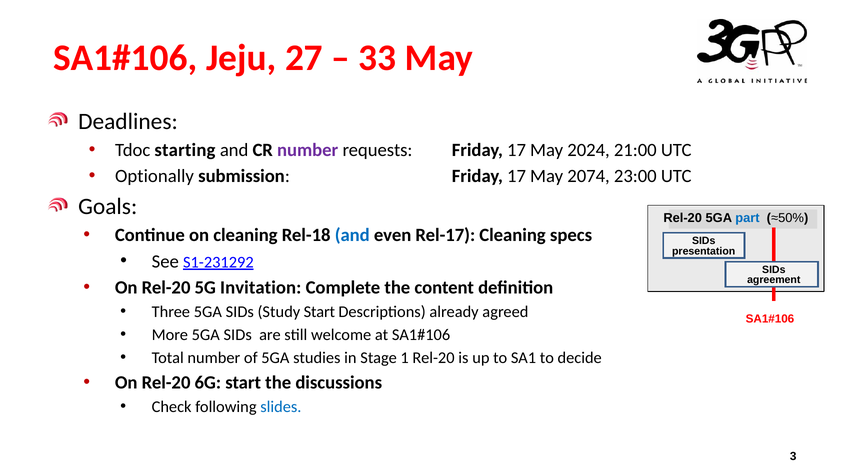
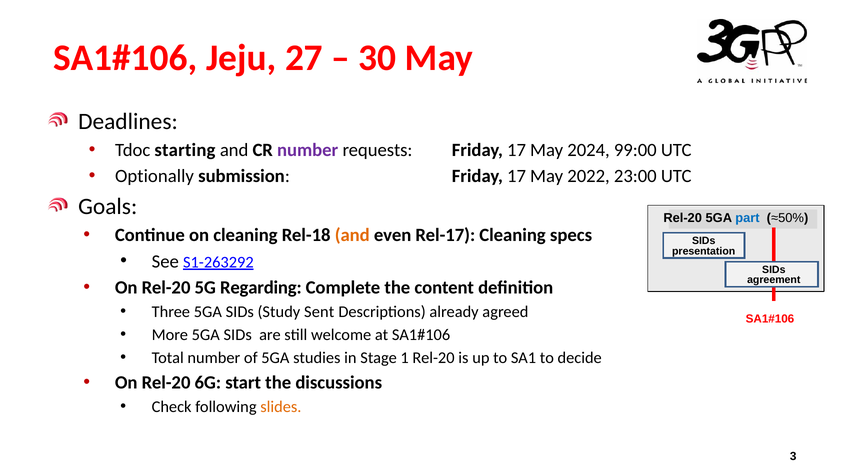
33: 33 -> 30
21:00: 21:00 -> 99:00
2074: 2074 -> 2022
and at (352, 235) colour: blue -> orange
S1-231292: S1-231292 -> S1-263292
Invitation: Invitation -> Regarding
Study Start: Start -> Sent
slides colour: blue -> orange
